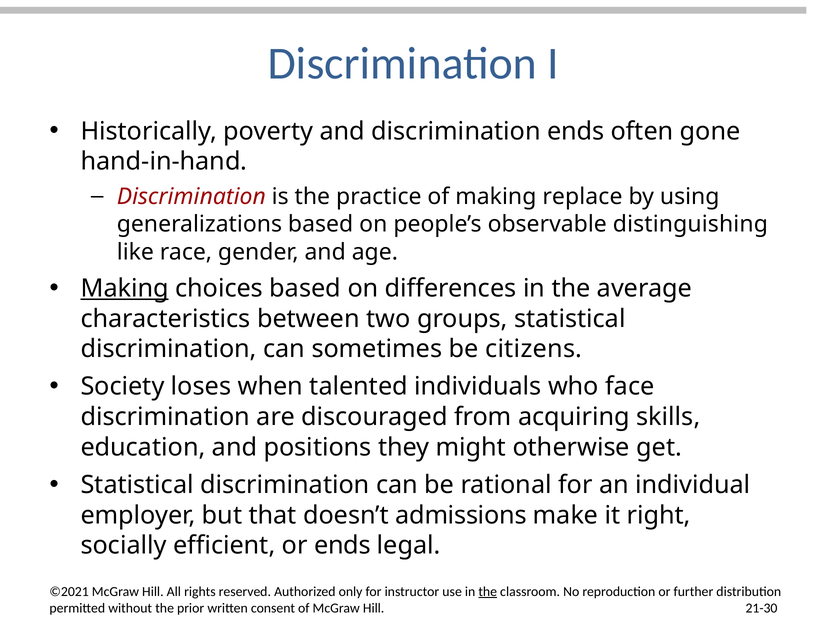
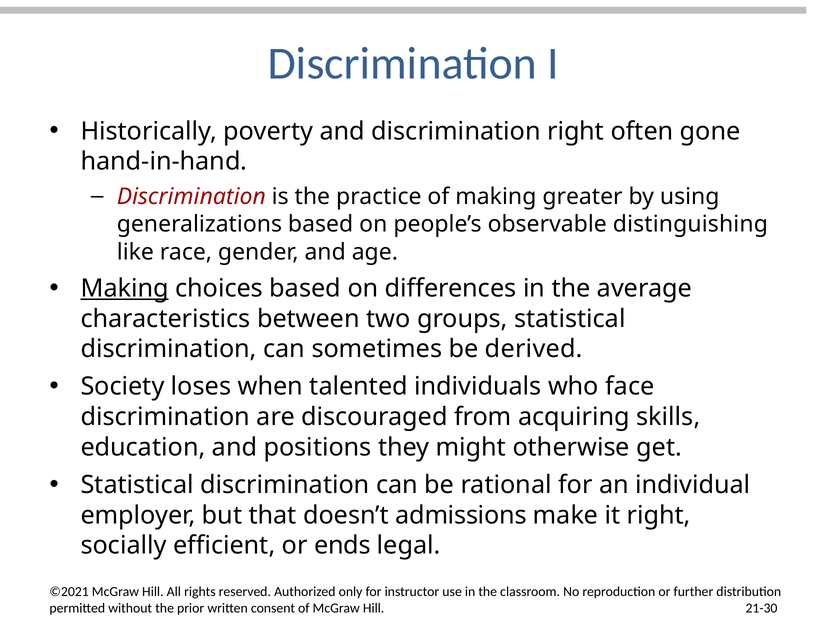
discrimination ends: ends -> right
replace: replace -> greater
citizens: citizens -> derived
the at (488, 592) underline: present -> none
